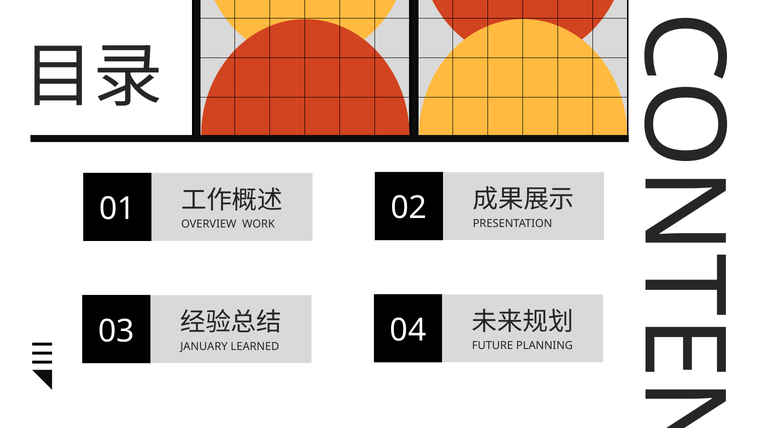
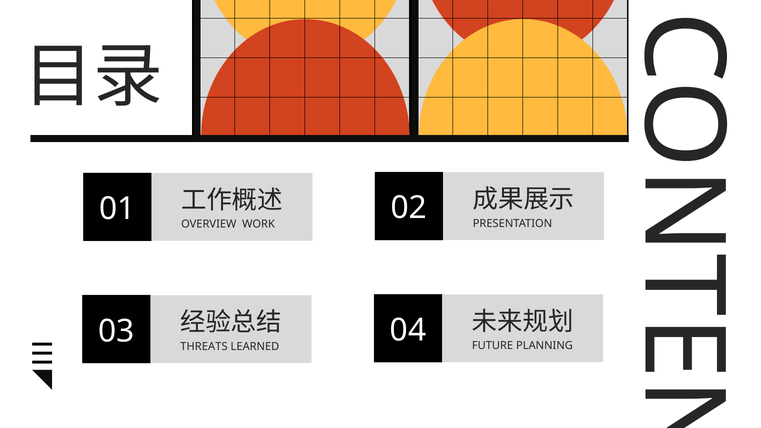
JANUARY: JANUARY -> THREATS
